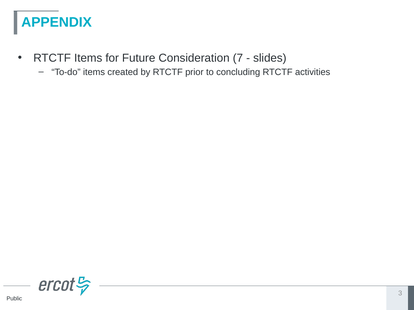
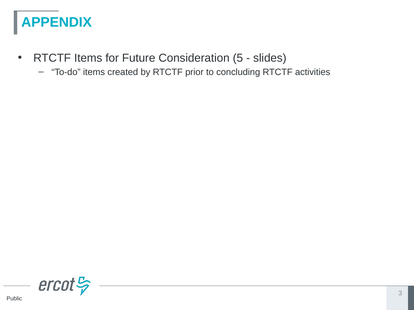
7: 7 -> 5
